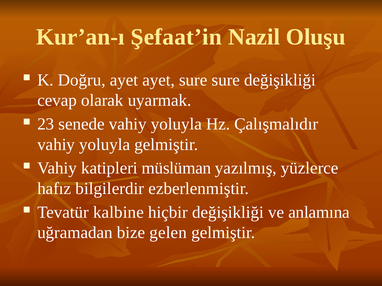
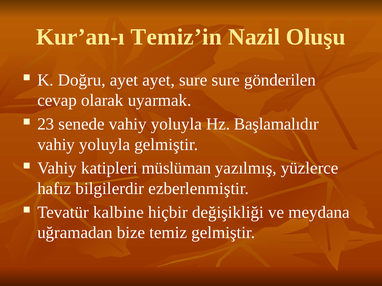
Şefaat’in: Şefaat’in -> Temiz’in
sure değişikliği: değişikliği -> gönderilen
Çalışmalıdır: Çalışmalıdır -> Başlamalıdır
anlamına: anlamına -> meydana
gelen: gelen -> temiz
